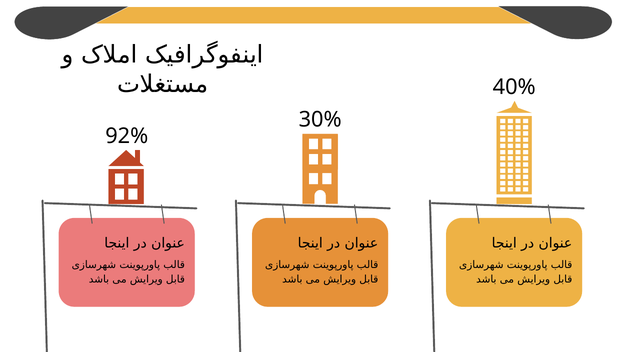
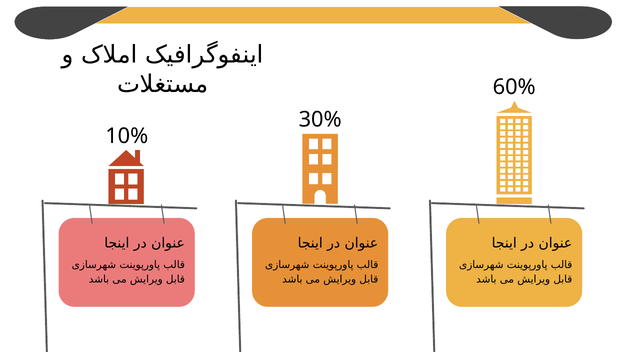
40%: 40% -> 60%
92%: 92% -> 10%
